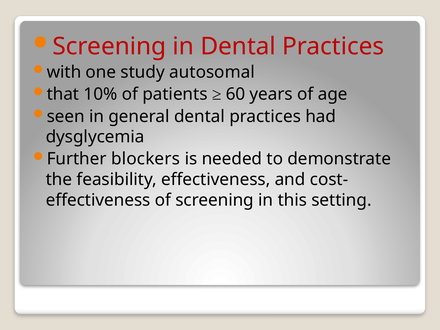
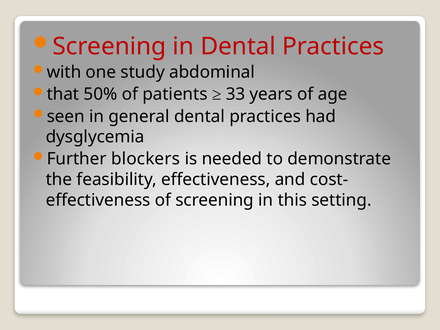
autosomal: autosomal -> abdominal
10%: 10% -> 50%
60: 60 -> 33
